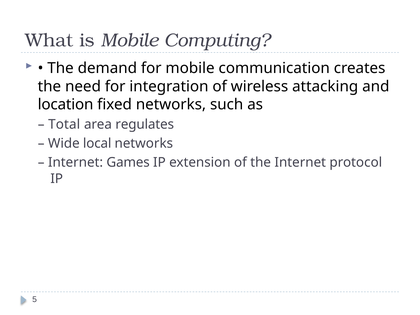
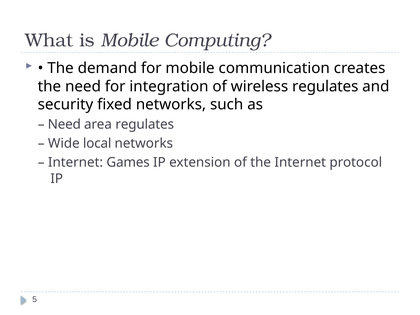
wireless attacking: attacking -> regulates
location: location -> security
Total at (64, 125): Total -> Need
